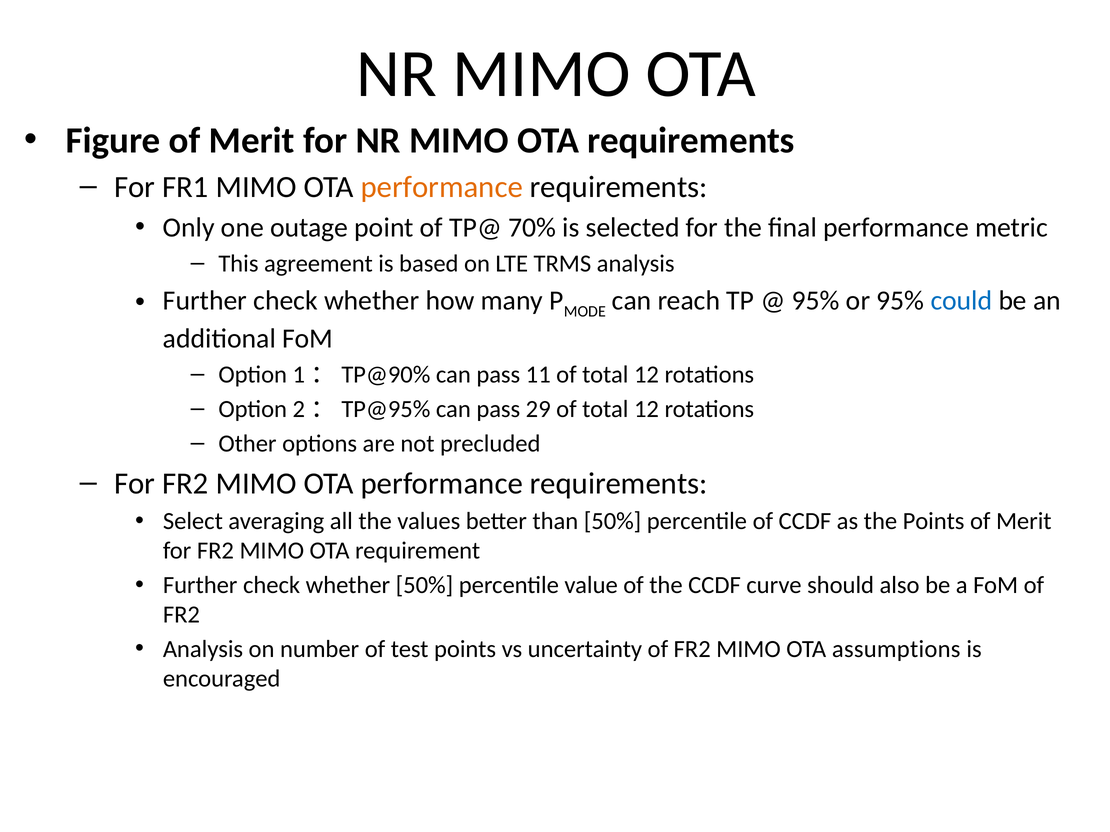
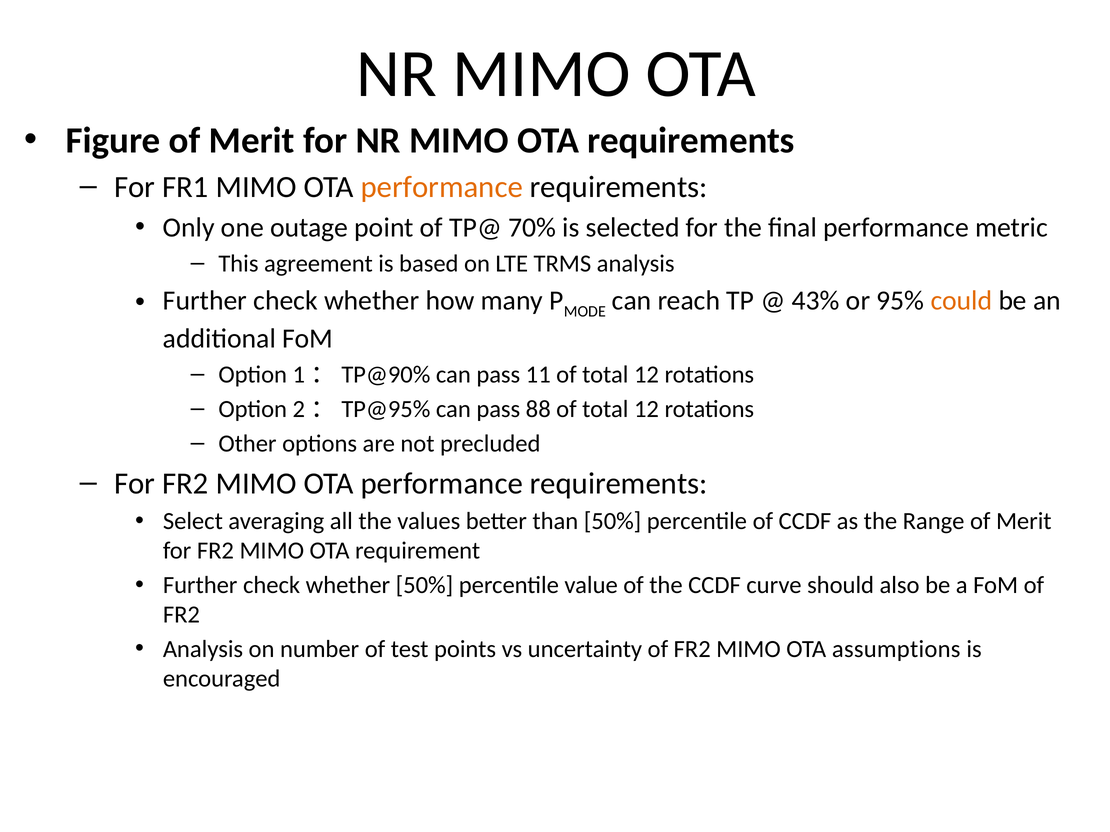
95% at (816, 301): 95% -> 43%
could colour: blue -> orange
29: 29 -> 88
the Points: Points -> Range
